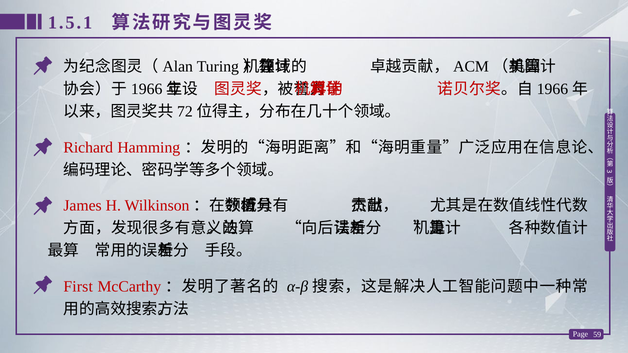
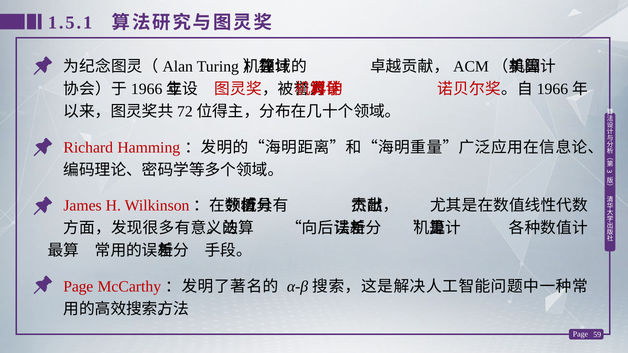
First at (78, 287): First -> Page
